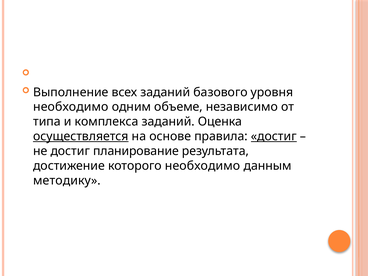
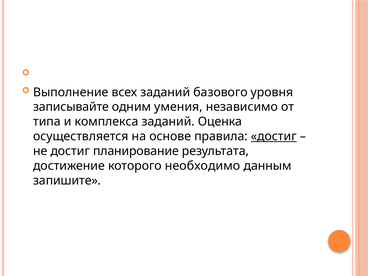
необходимо at (71, 107): необходимо -> записывайте
объеме: объеме -> умения
осуществляется underline: present -> none
методику: методику -> запишите
